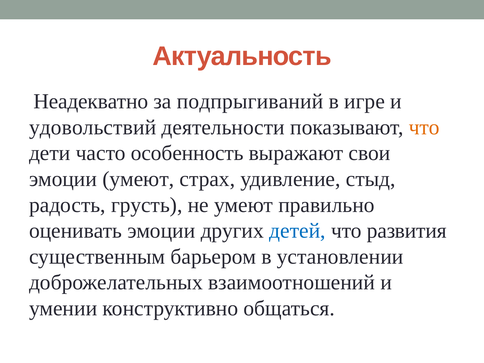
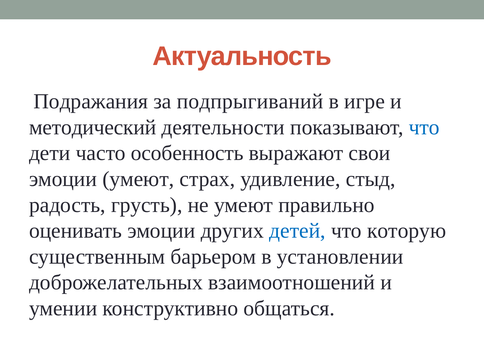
Неадекватно: Неадекватно -> Подражания
удовольствий: удовольствий -> методический
что at (424, 127) colour: orange -> blue
развития: развития -> которую
